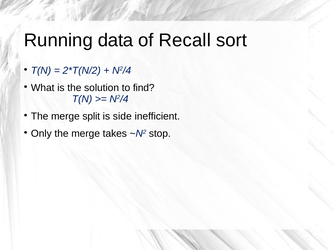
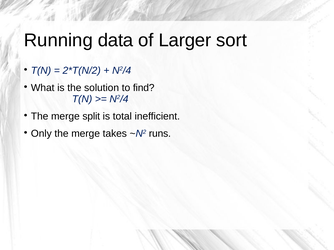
Recall: Recall -> Larger
side: side -> total
stop: stop -> runs
